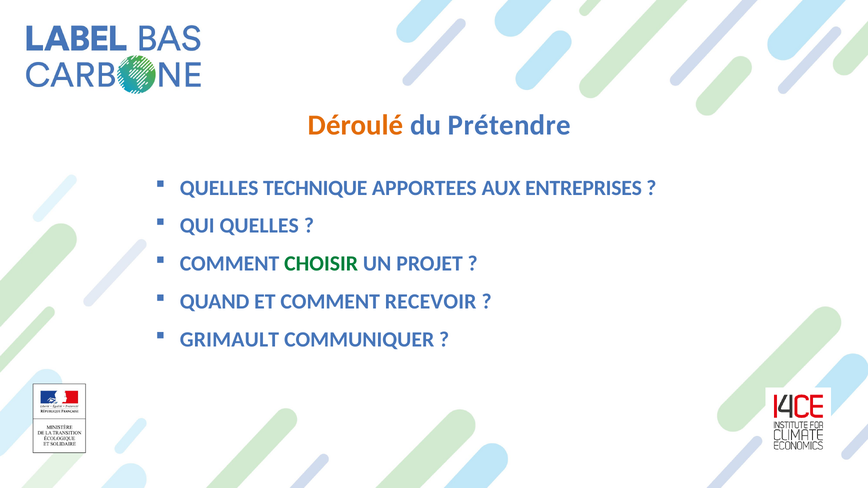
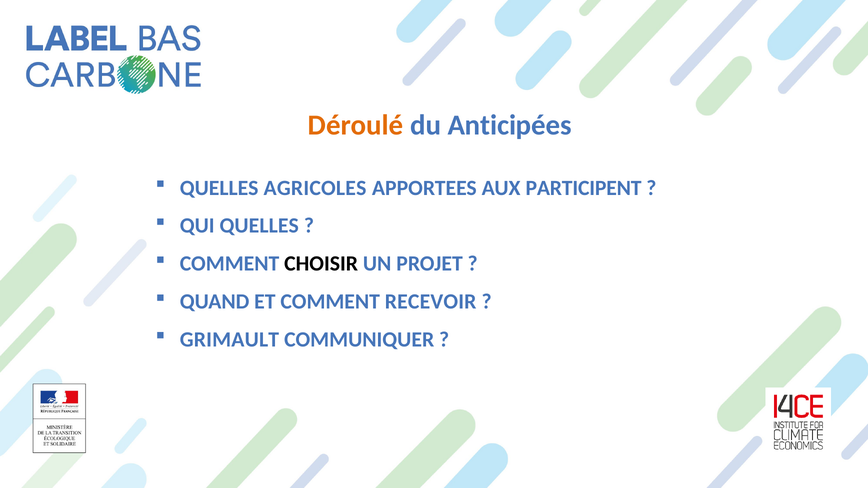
Prétendre: Prétendre -> Anticipées
TECHNIQUE: TECHNIQUE -> AGRICOLES
ENTREPRISES: ENTREPRISES -> PARTICIPENT
CHOISIR colour: green -> black
